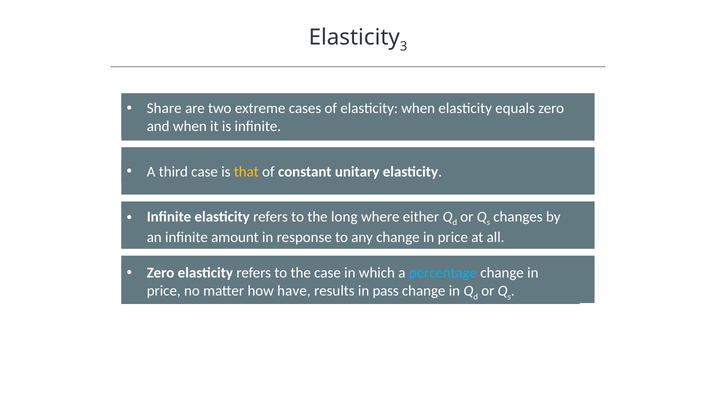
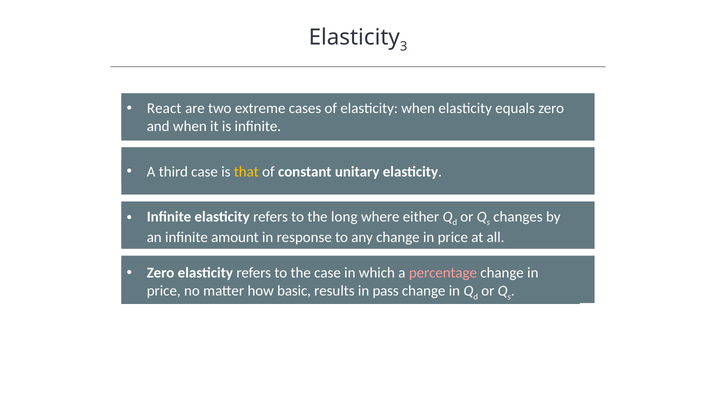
Share: Share -> React
percentage colour: light blue -> pink
have: have -> basic
